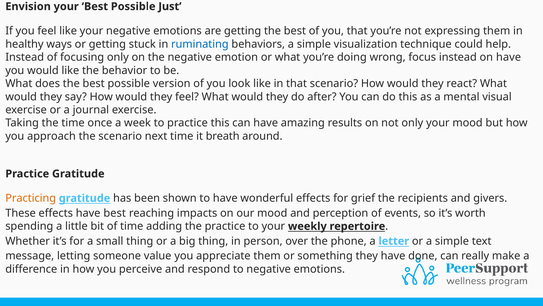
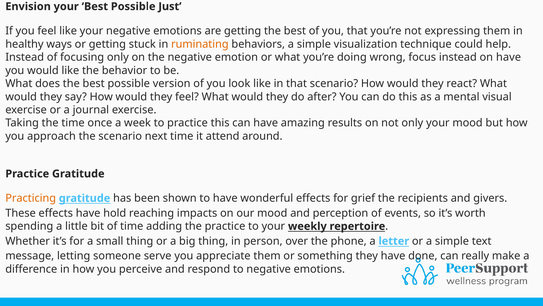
ruminating colour: blue -> orange
breath: breath -> attend
have best: best -> hold
value: value -> serve
